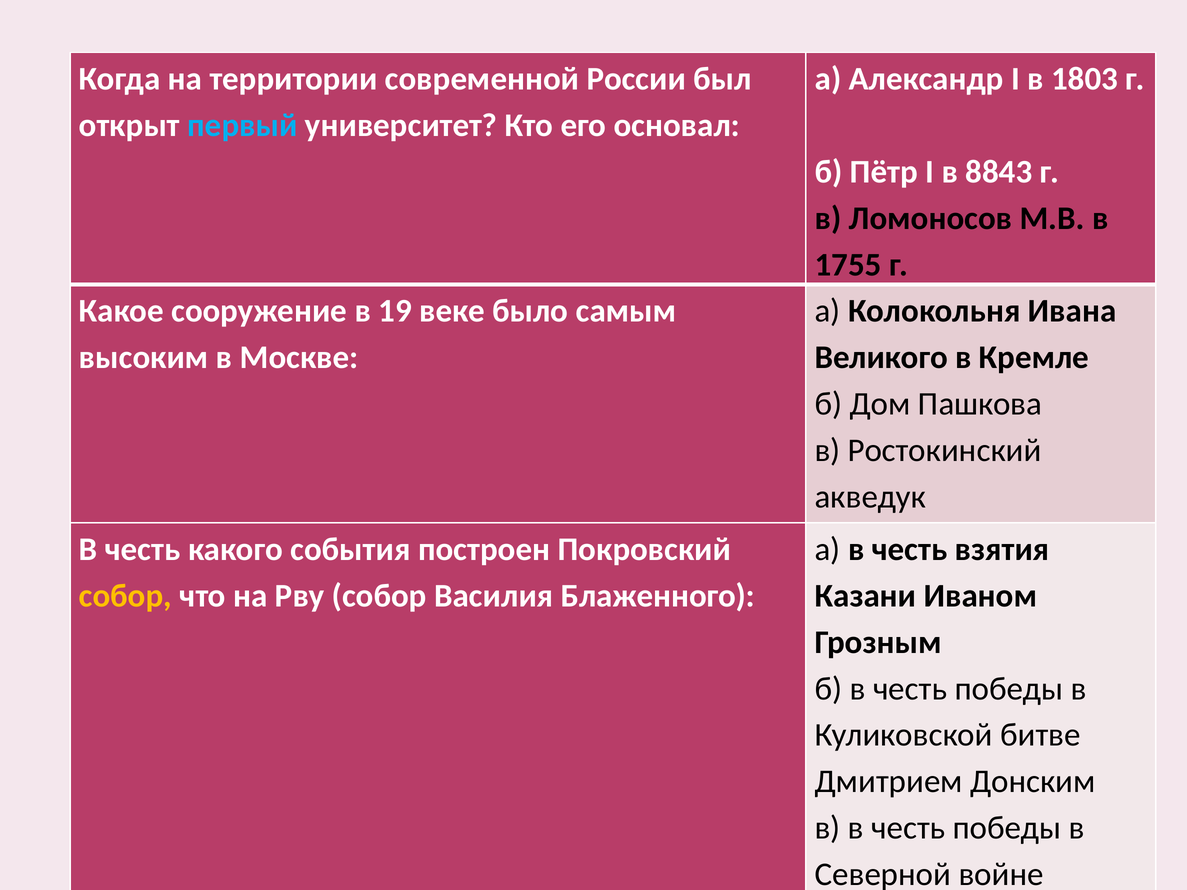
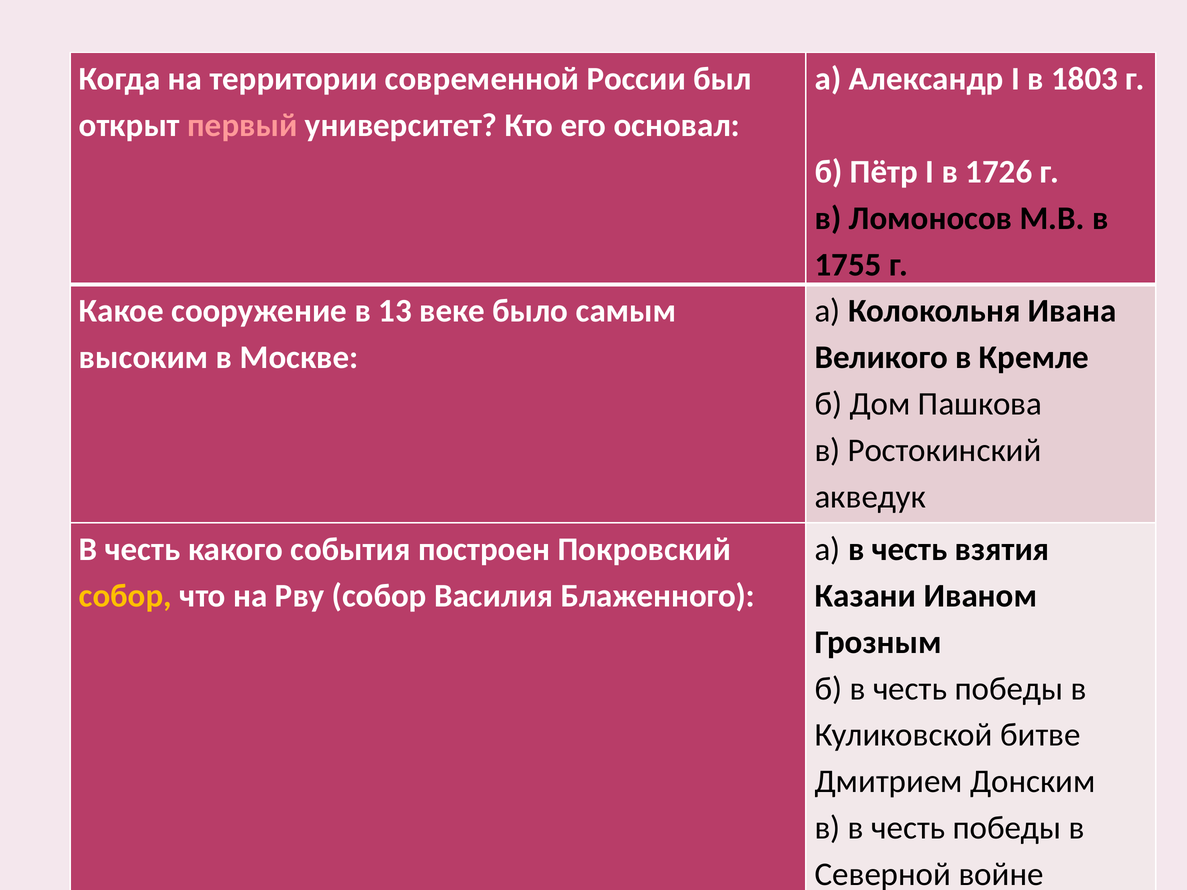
первый colour: light blue -> pink
8843: 8843 -> 1726
19: 19 -> 13
